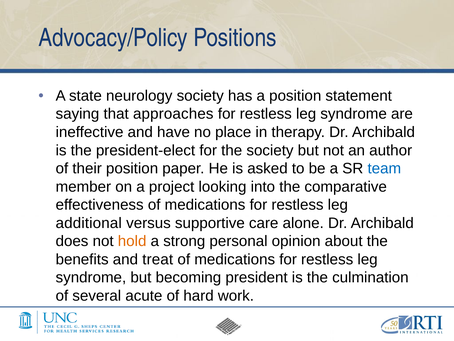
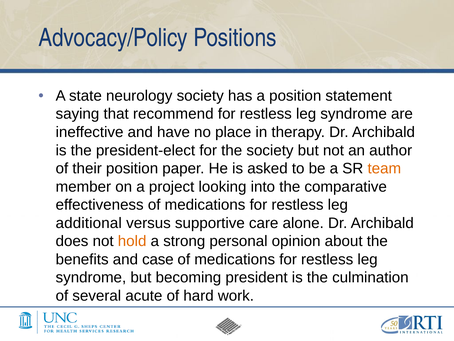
approaches: approaches -> recommend
team colour: blue -> orange
treat: treat -> case
